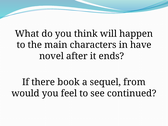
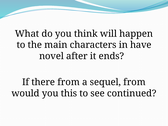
there book: book -> from
feel: feel -> this
